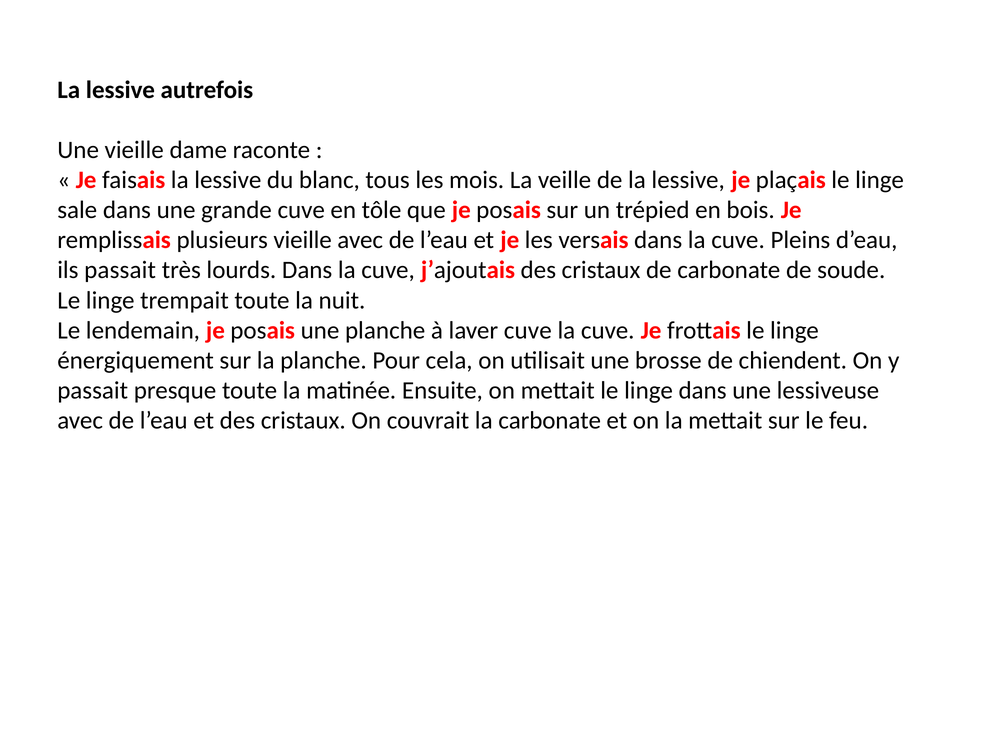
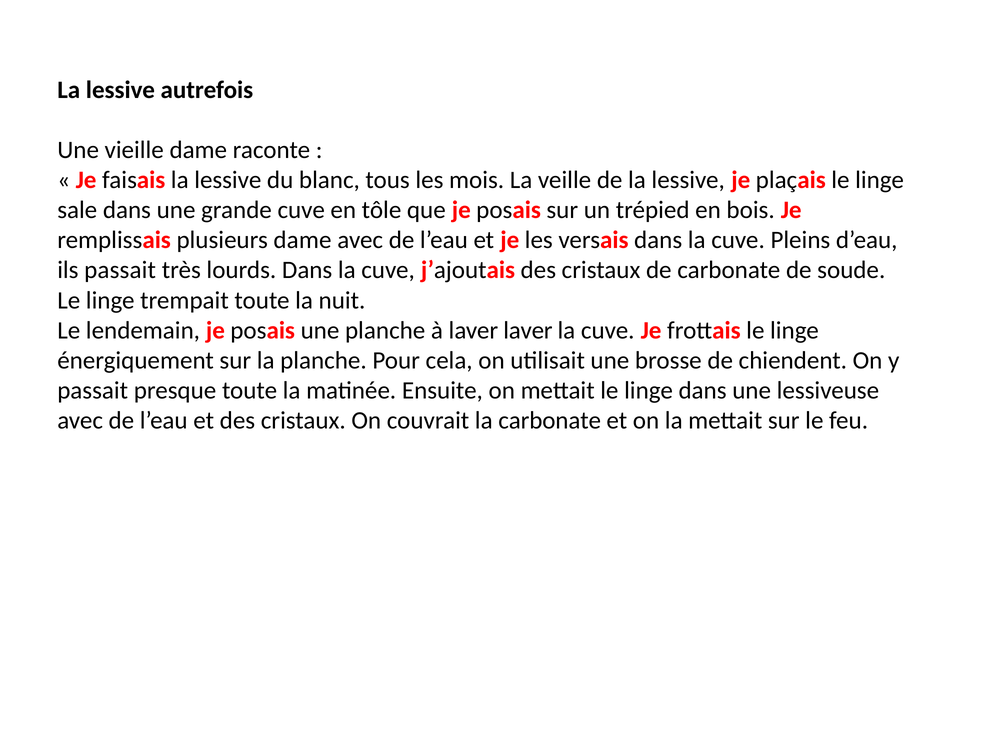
plusieurs vieille: vieille -> dame
laver cuve: cuve -> laver
